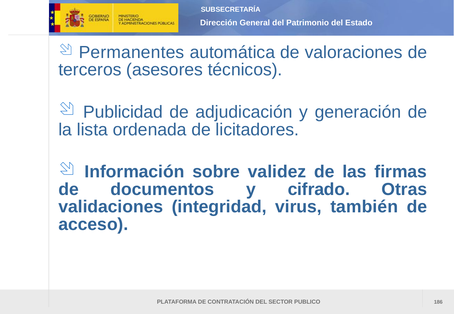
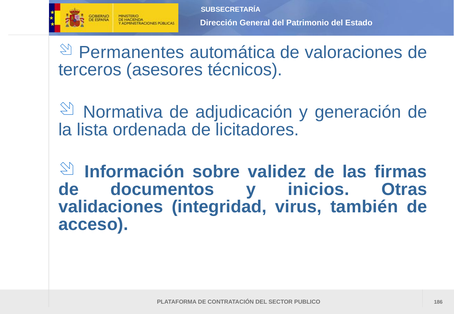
Publicidad: Publicidad -> Normativa
cifrado: cifrado -> inicios
